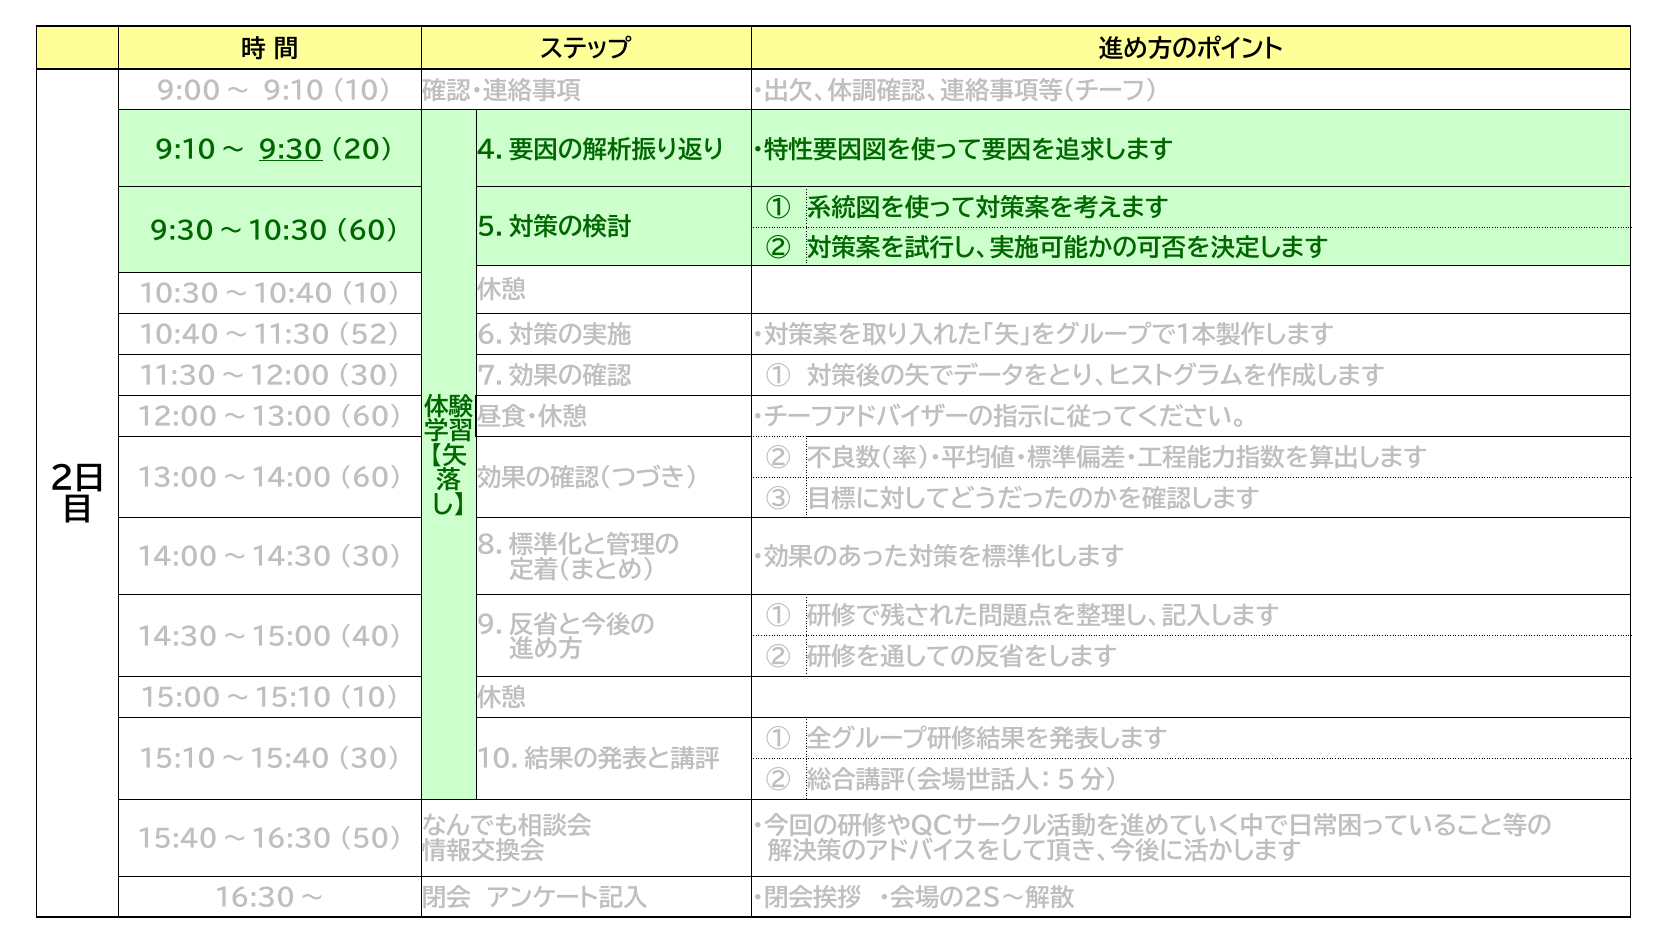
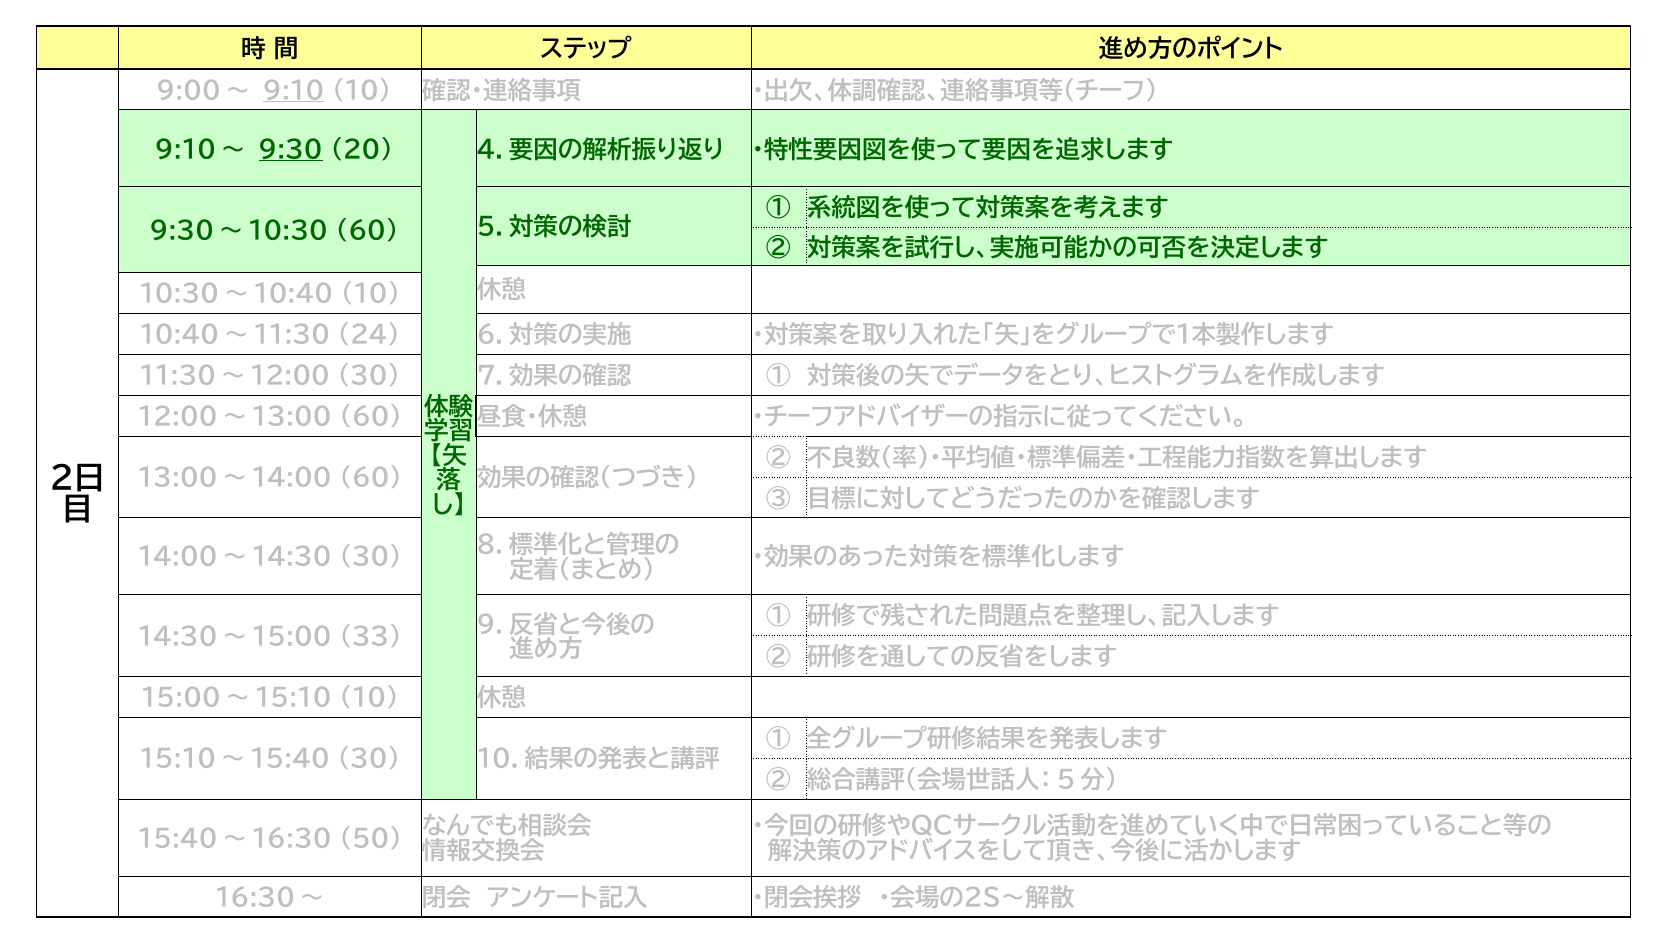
9:10 underline: none -> present
52: 52 -> 24
40: 40 -> 33
